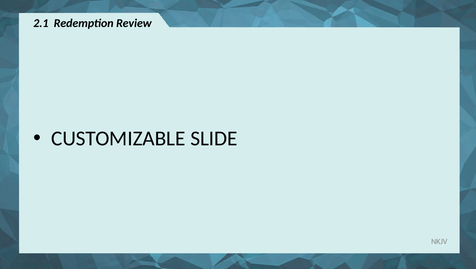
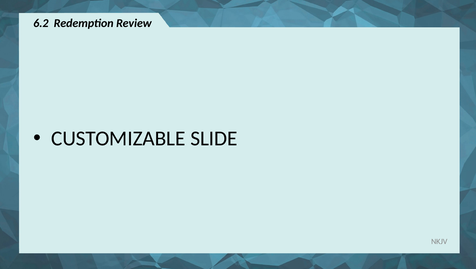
2.1: 2.1 -> 6.2
